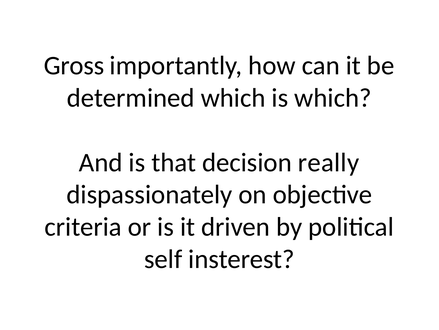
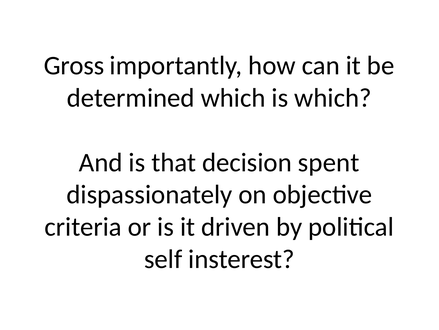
really: really -> spent
